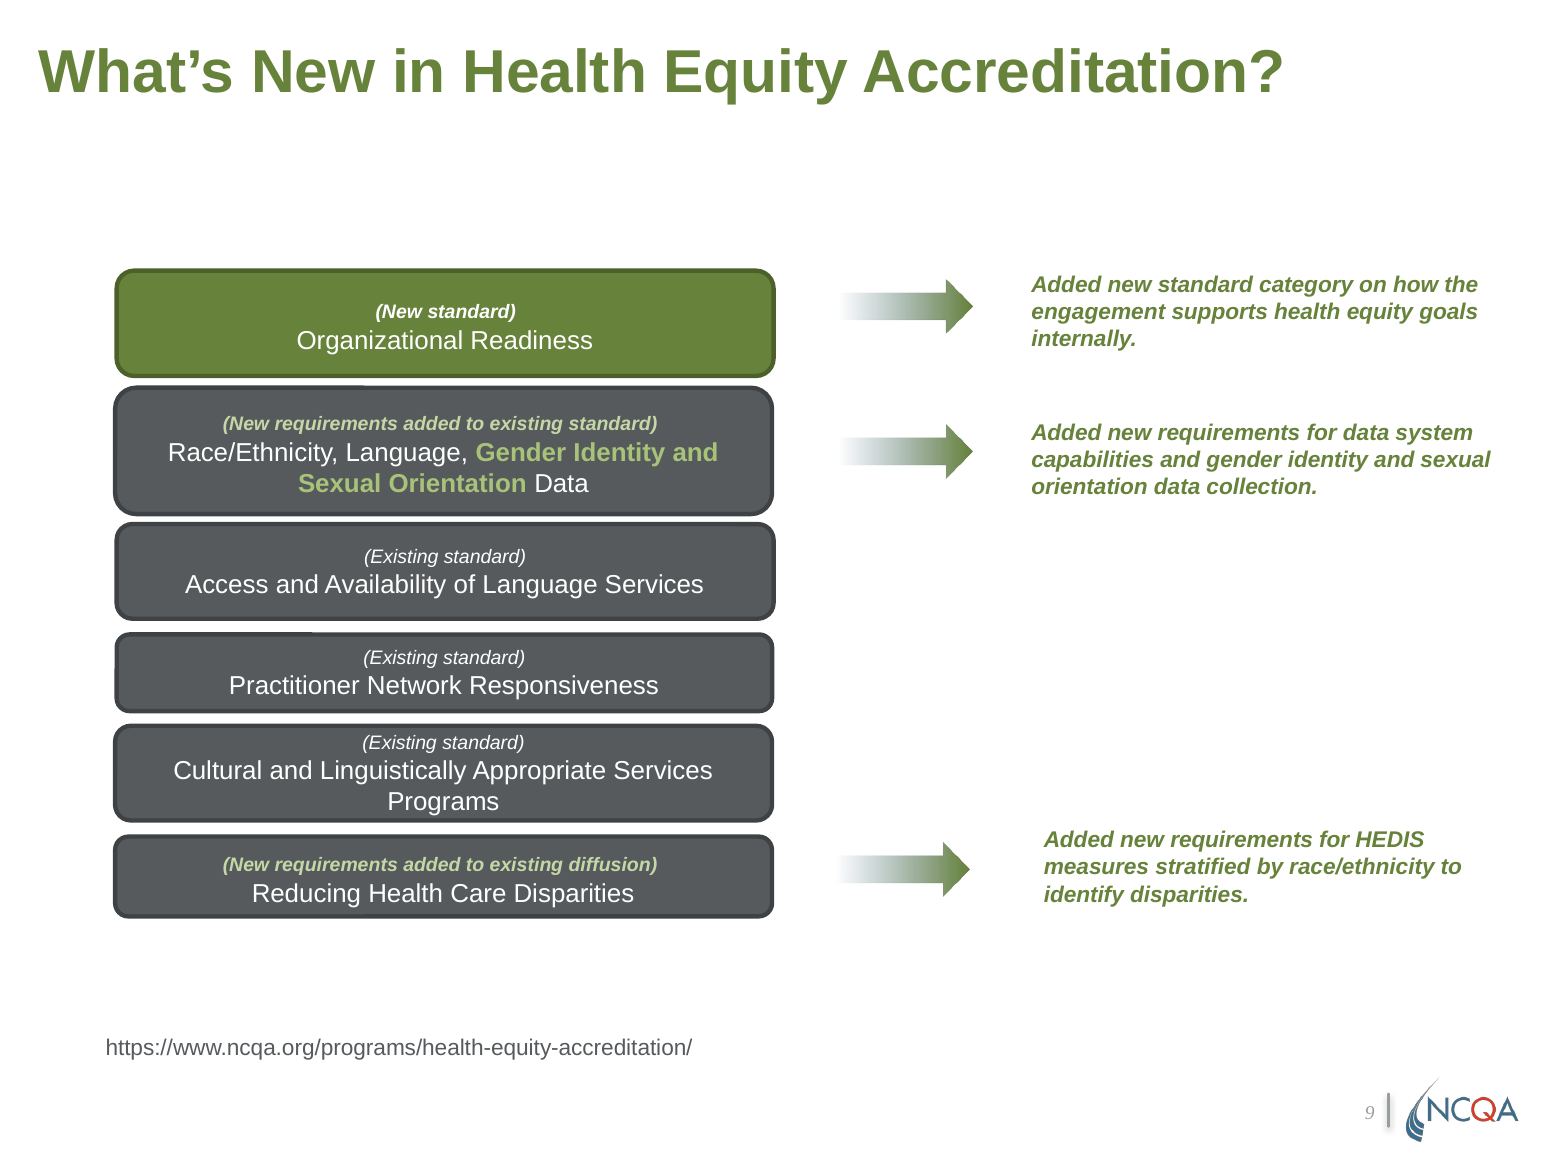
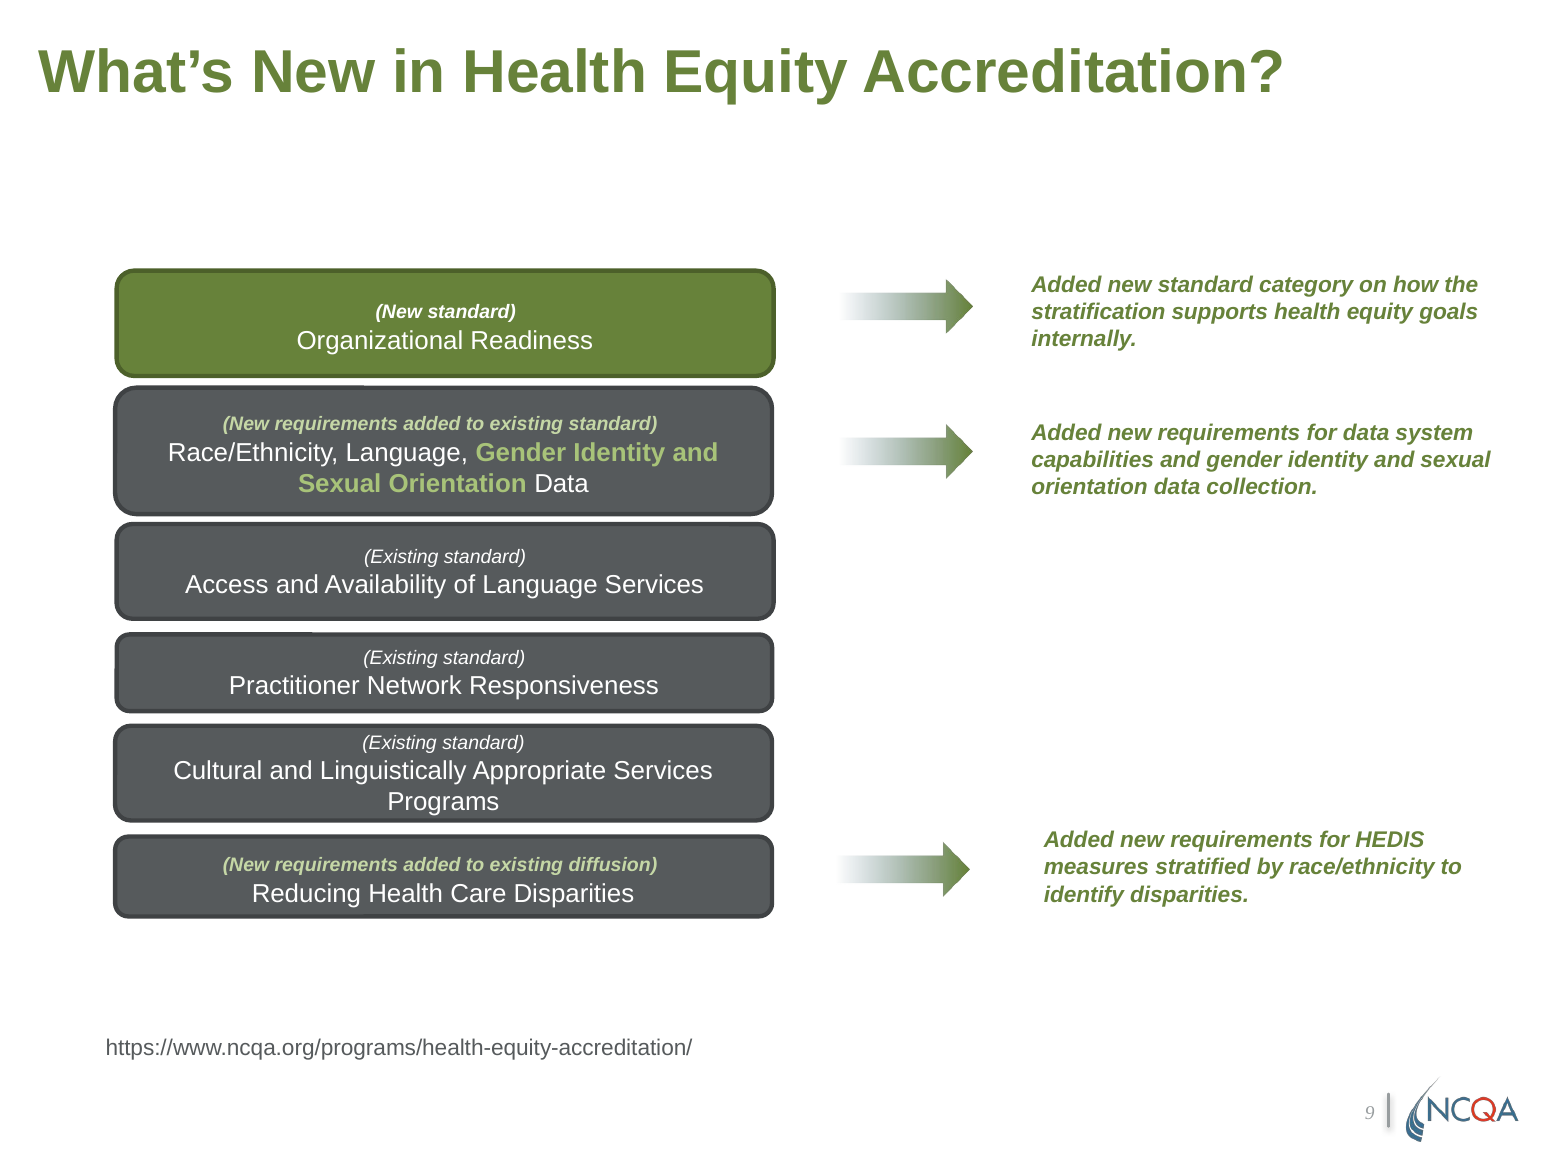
engagement: engagement -> stratification
